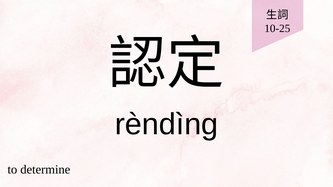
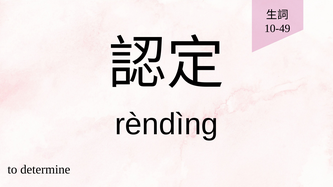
10-25: 10-25 -> 10-49
